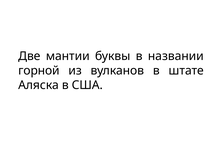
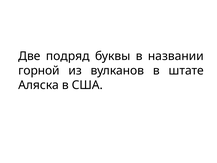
мантии: мантии -> подряд
